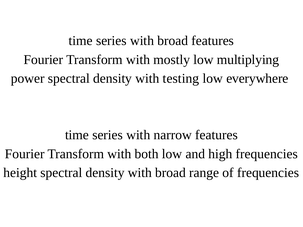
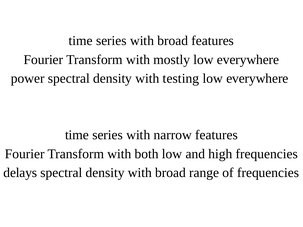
mostly low multiplying: multiplying -> everywhere
height: height -> delays
